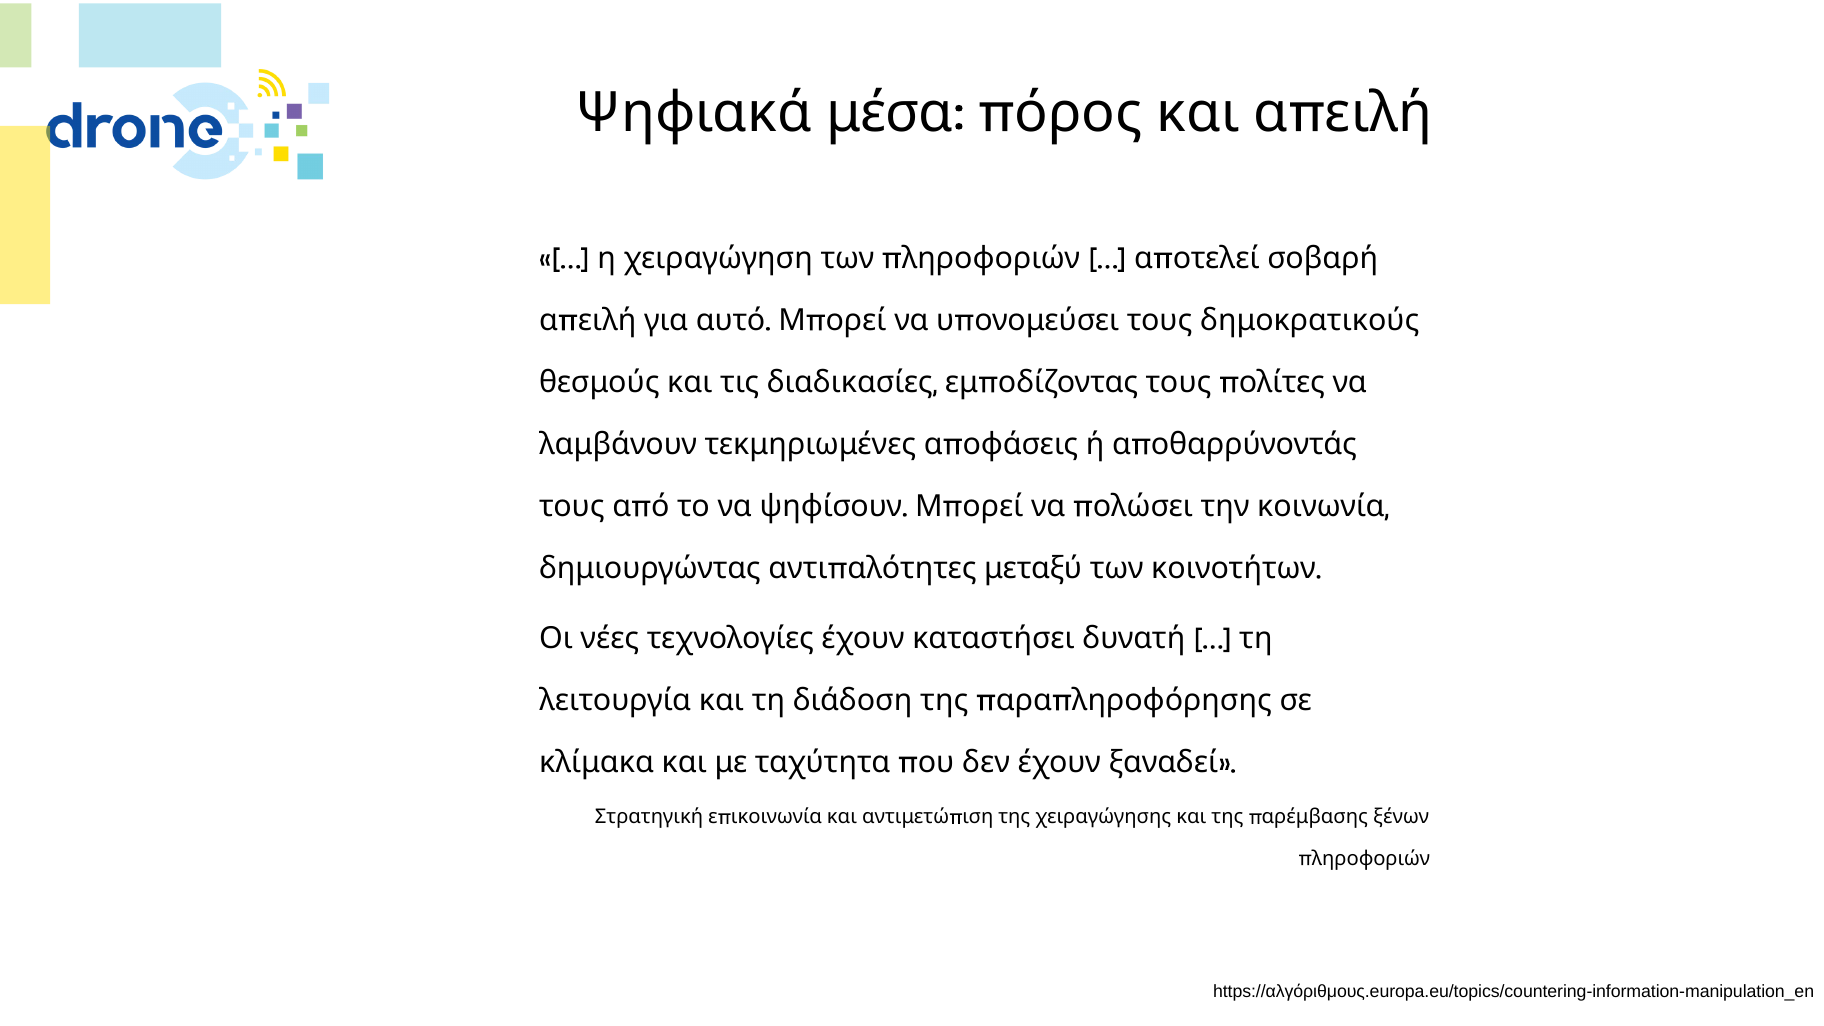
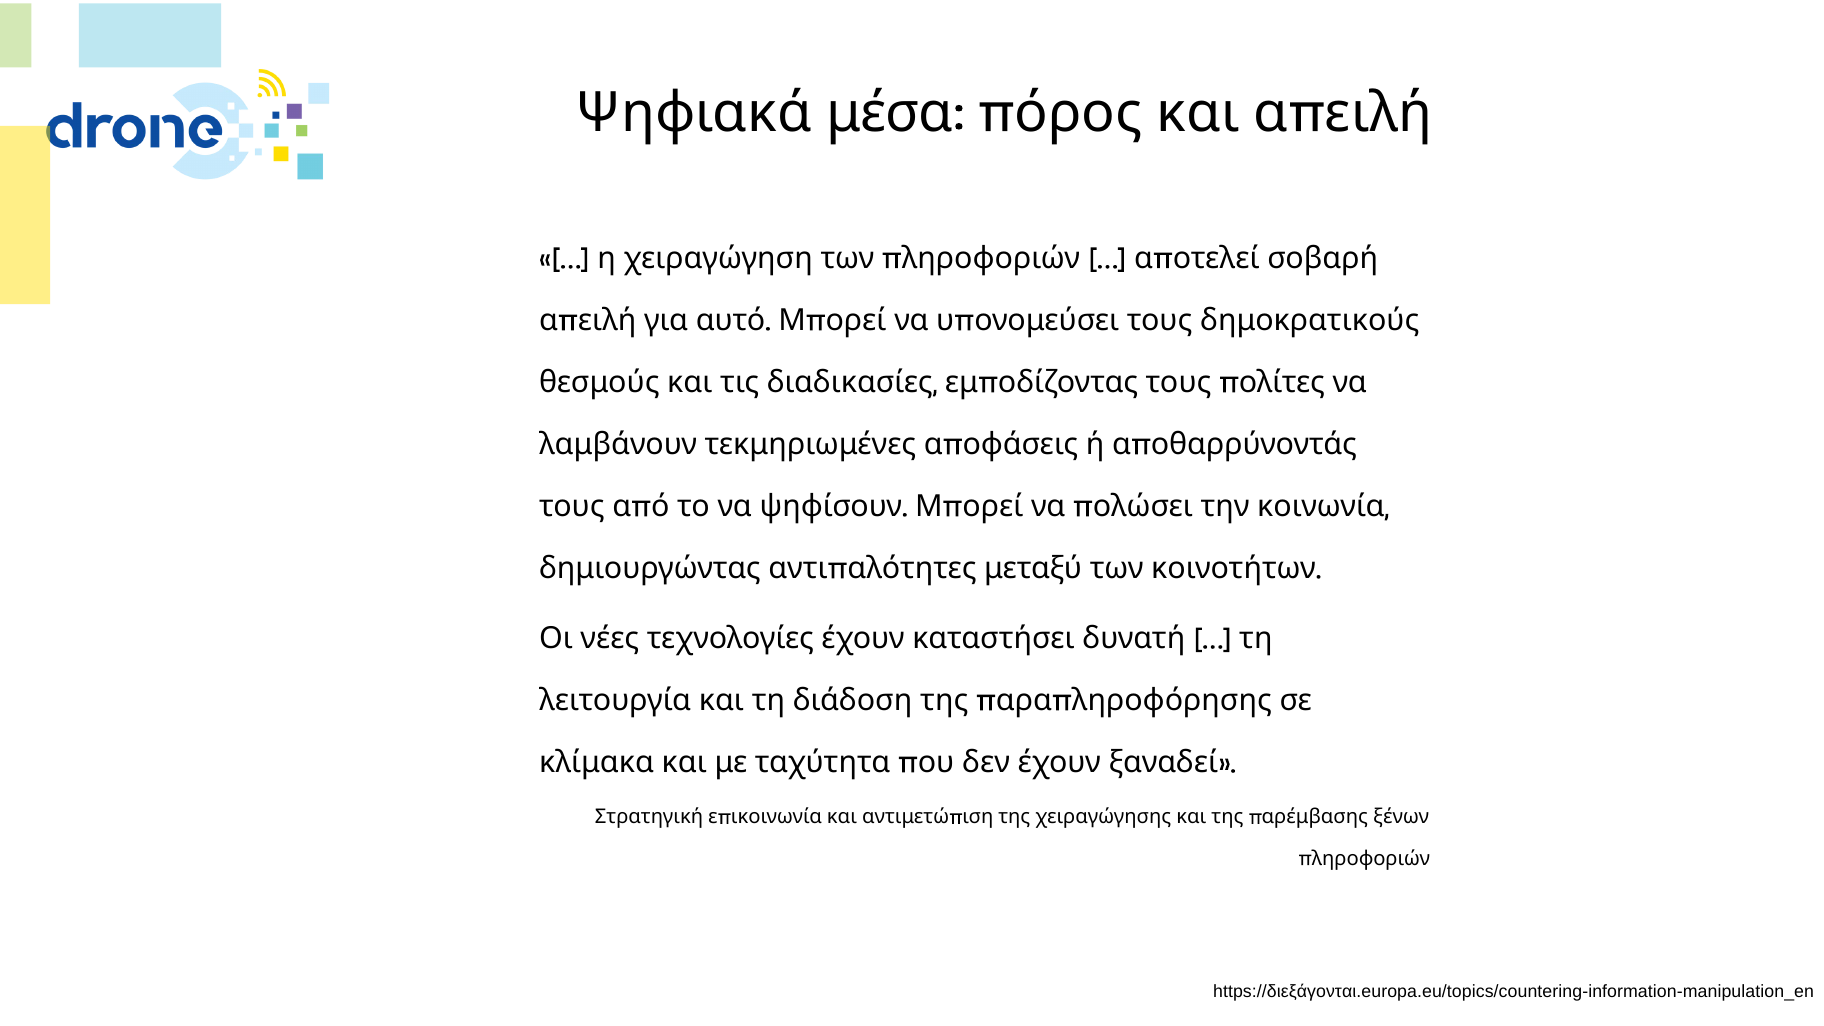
https://αλγόριθμους.europa.eu/topics/countering-information-manipulation_en: https://αλγόριθμους.europa.eu/topics/countering-information-manipulation_en -> https://διεξάγονται.europa.eu/topics/countering-information-manipulation_en
